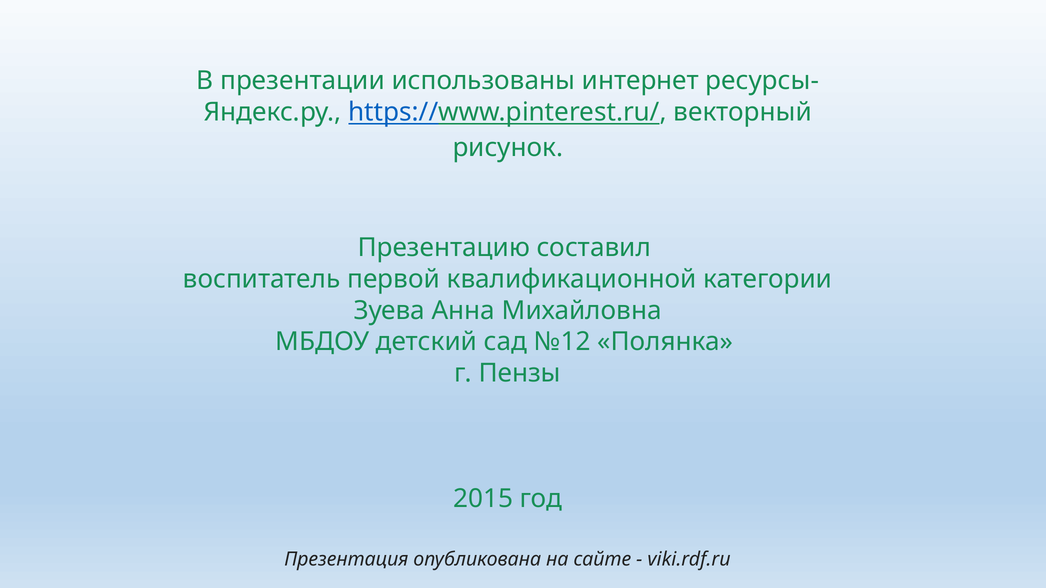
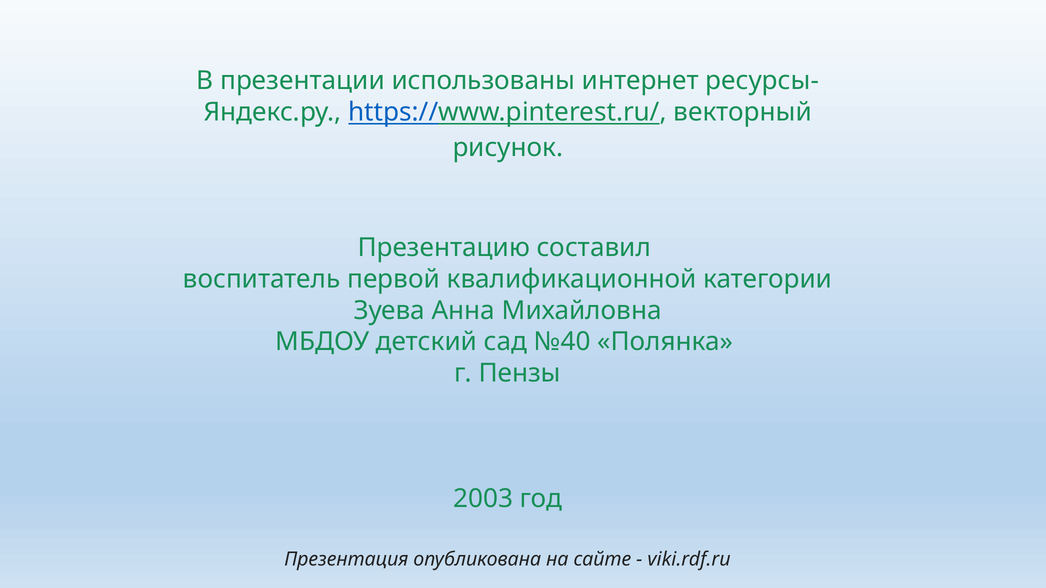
№12: №12 -> №40
2015: 2015 -> 2003
